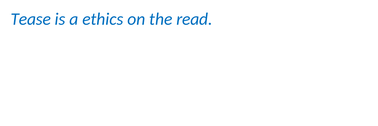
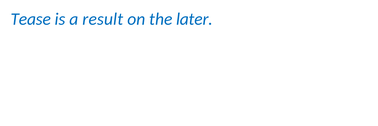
ethics: ethics -> result
read: read -> later
